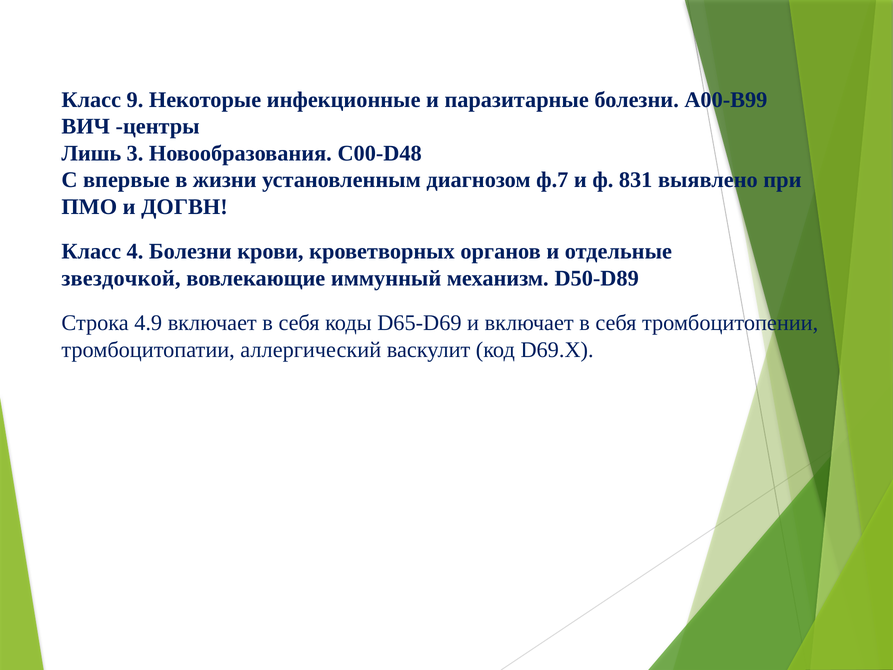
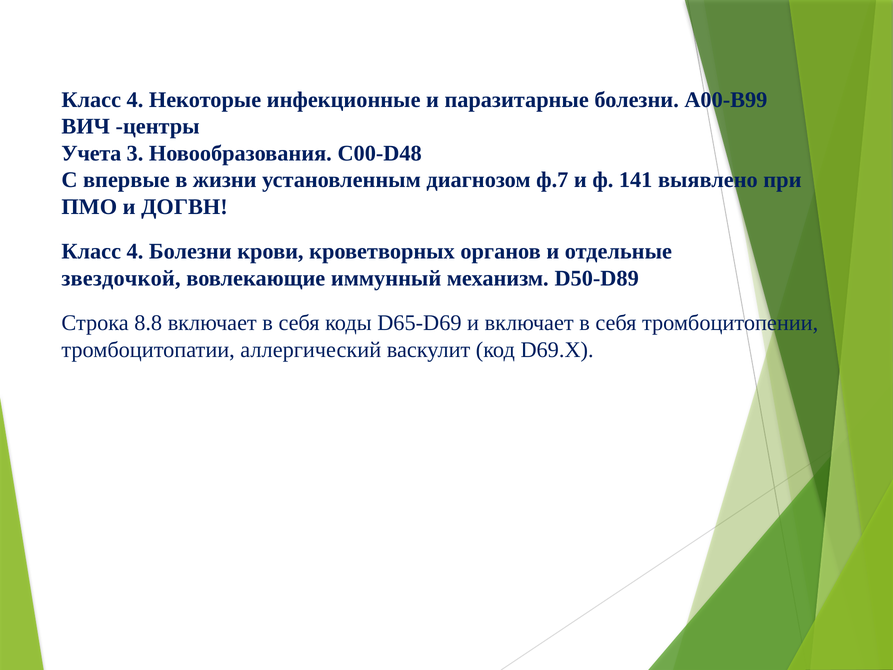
9 at (135, 100): 9 -> 4
Лишь: Лишь -> Учета
831: 831 -> 141
4.9: 4.9 -> 8.8
